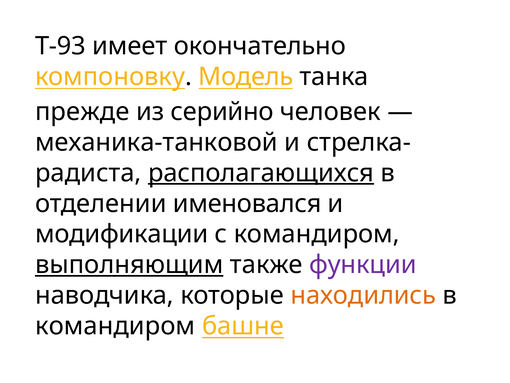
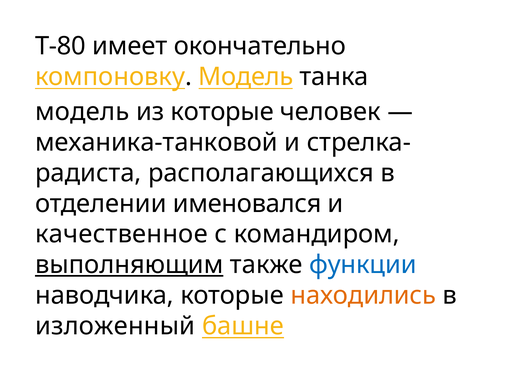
Т-93: Т-93 -> Т-80
прежде at (82, 112): прежде -> модель
из серийно: серийно -> которые
располагающихся underline: present -> none
модификации: модификации -> качественное
функции colour: purple -> blue
командиром at (115, 326): командиром -> изложенный
